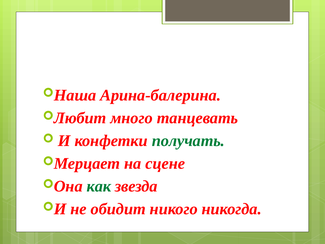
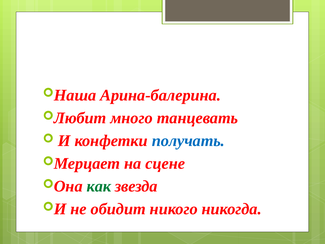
получать colour: green -> blue
